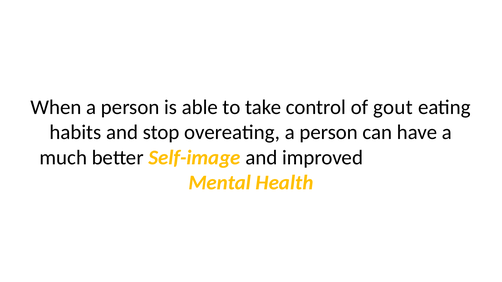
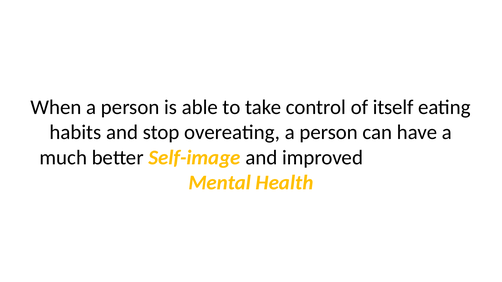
gout: gout -> itself
